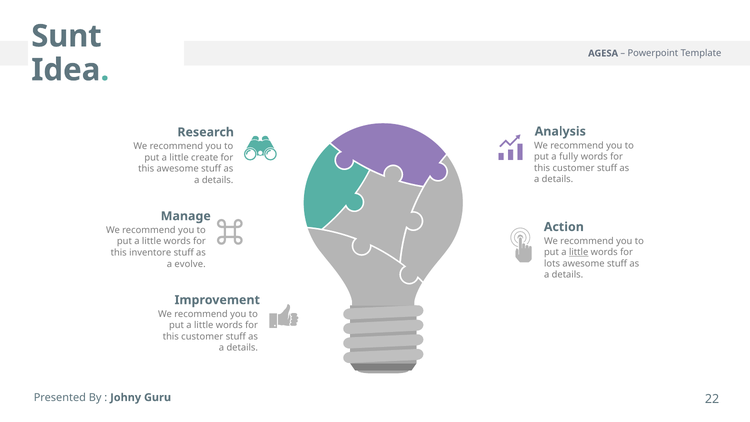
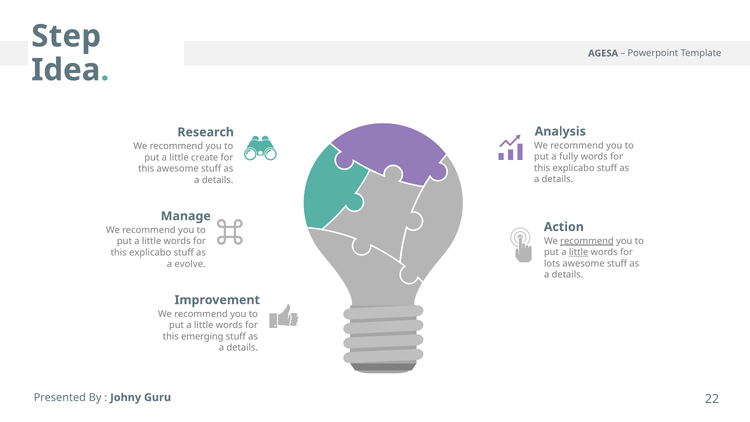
Sunt: Sunt -> Step
customer at (574, 168): customer -> explicabo
recommend at (587, 241) underline: none -> present
inventore at (150, 253): inventore -> explicabo
customer at (202, 336): customer -> emerging
